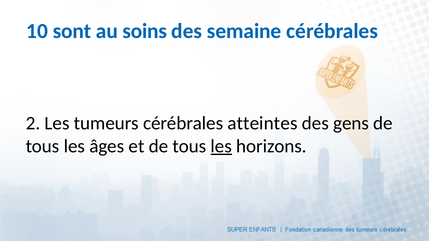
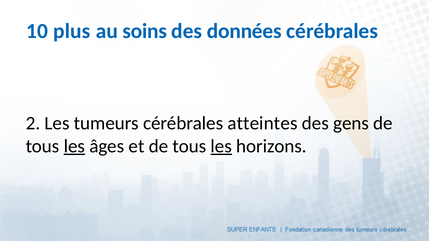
sont: sont -> plus
semaine: semaine -> données
les at (74, 146) underline: none -> present
